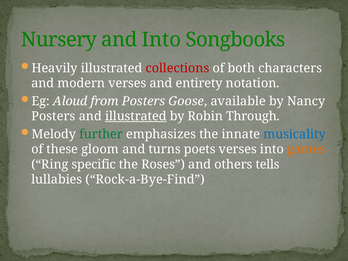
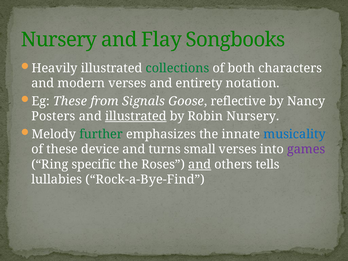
and Into: Into -> Flay
collections colour: red -> green
Eg Aloud: Aloud -> These
from Posters: Posters -> Signals
available: available -> reflective
Robin Through: Through -> Nursery
gloom: gloom -> device
poets: poets -> small
games colour: orange -> purple
and at (200, 164) underline: none -> present
